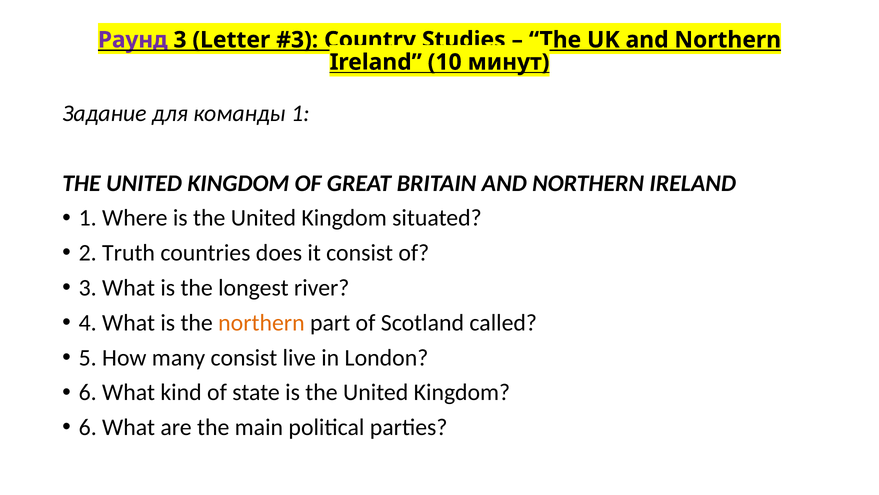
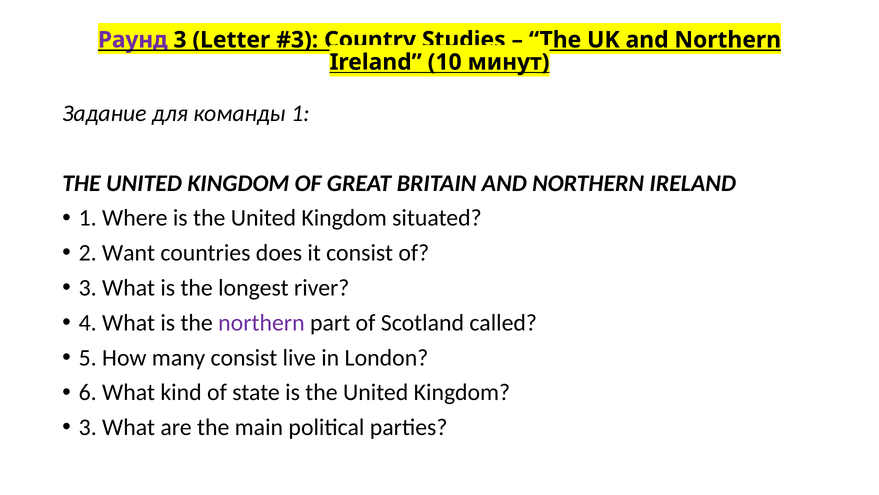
Truth: Truth -> Want
northern at (261, 322) colour: orange -> purple
6 at (88, 427): 6 -> 3
